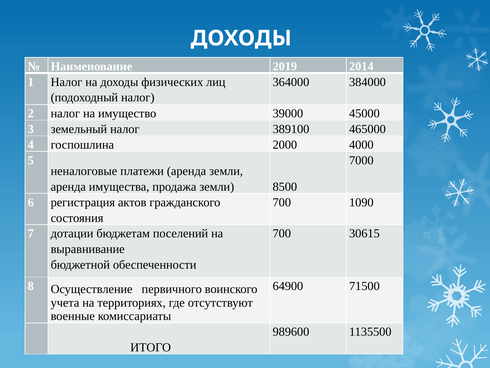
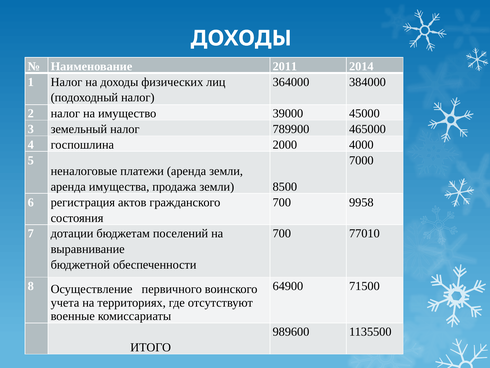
2019: 2019 -> 2011
389100: 389100 -> 789900
1090: 1090 -> 9958
30615: 30615 -> 77010
